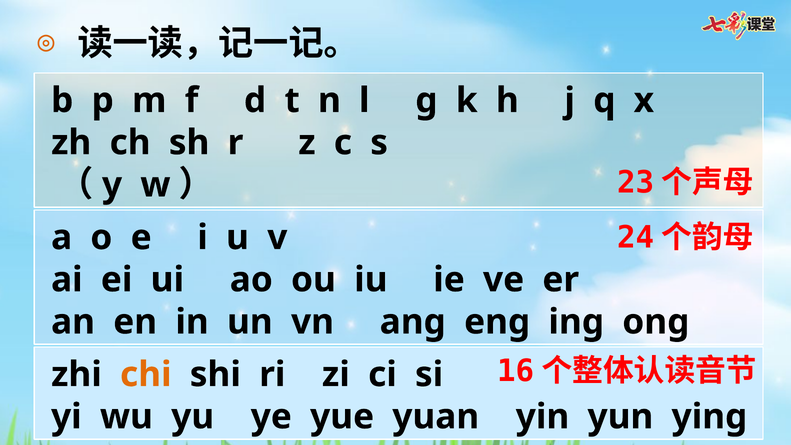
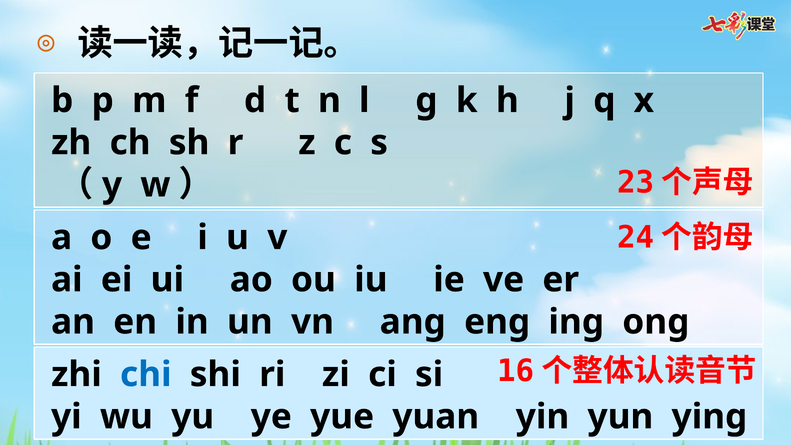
chi colour: orange -> blue
